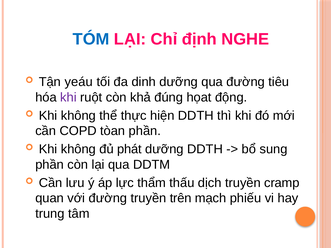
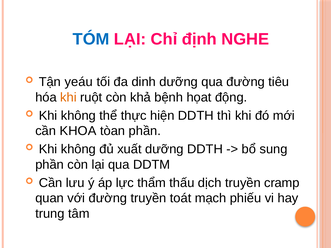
khi at (68, 97) colour: purple -> orange
đúng: đúng -> bệnh
COPD: COPD -> KHOA
phát: phát -> xuất
trên: trên -> toát
